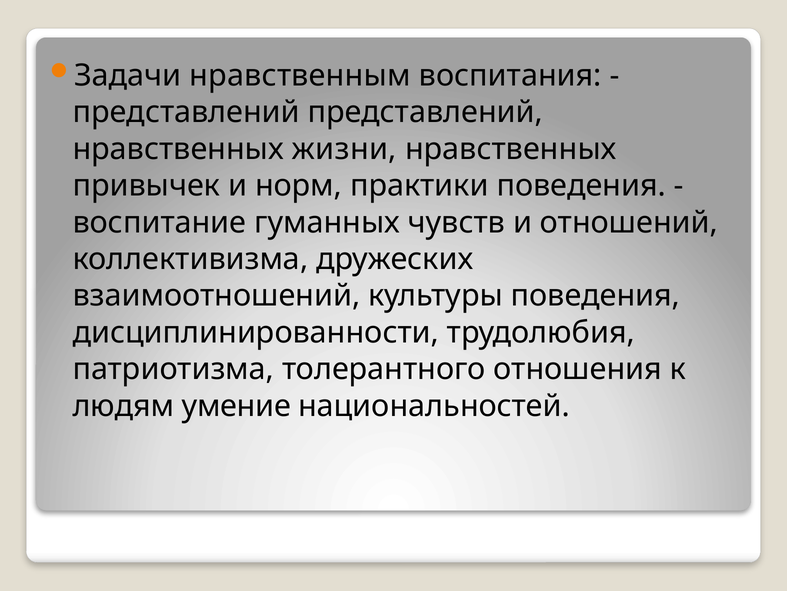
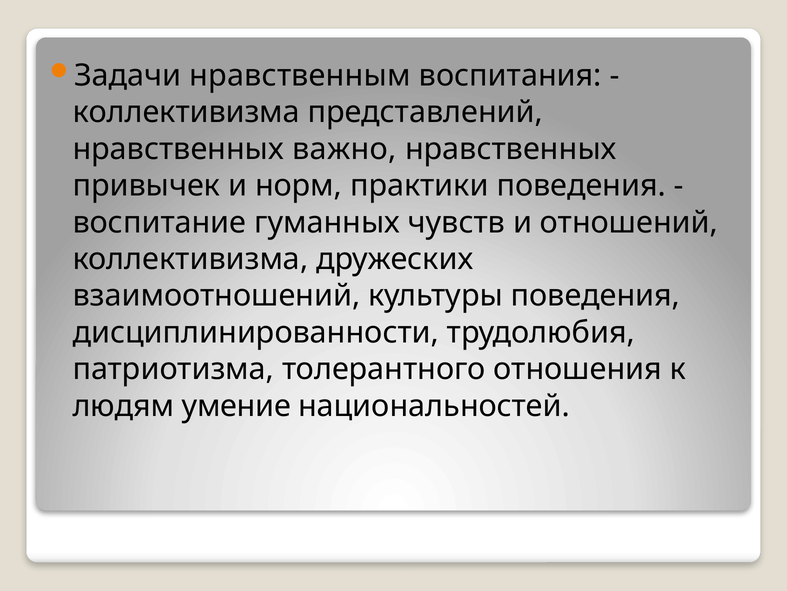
представлений at (186, 112): представлений -> коллективизма
жизни: жизни -> важно
